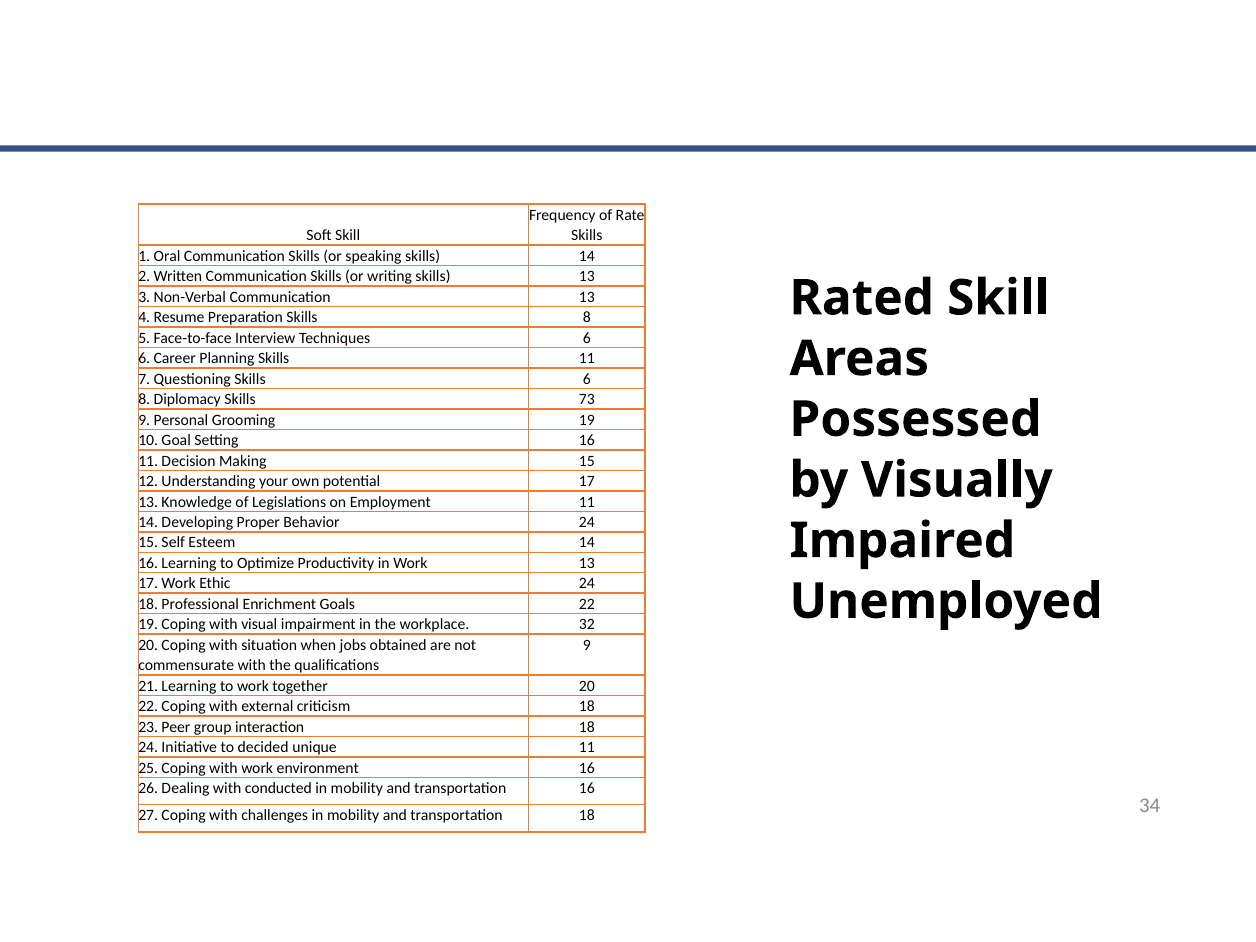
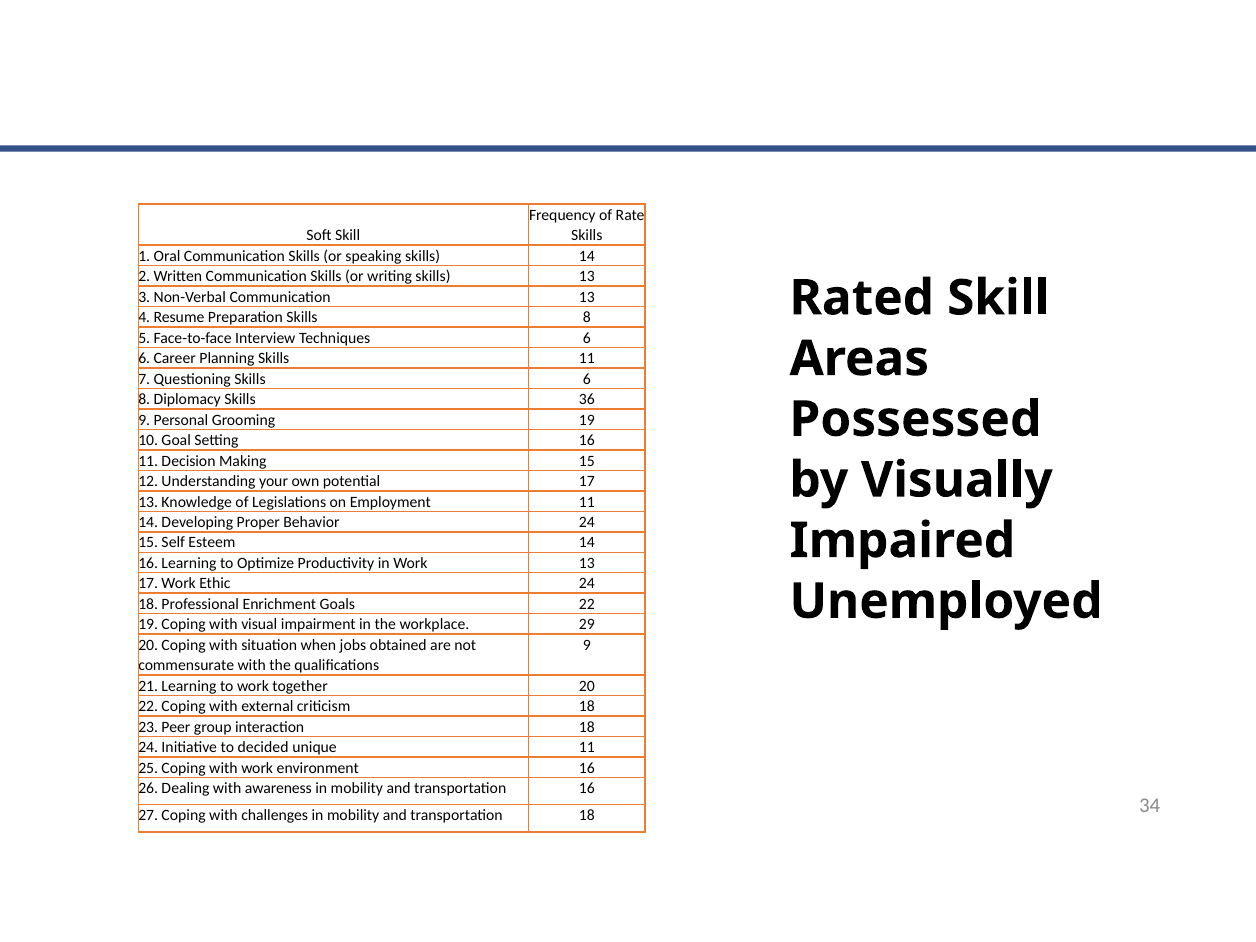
73: 73 -> 36
32: 32 -> 29
conducted: conducted -> awareness
